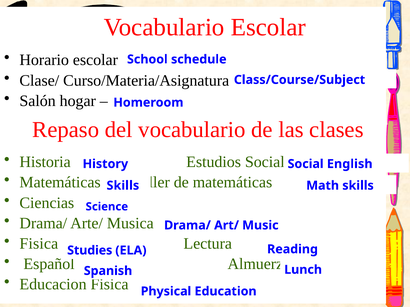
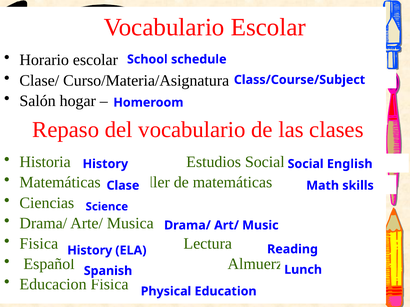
Skills at (123, 186): Skills -> Clase
Studies at (90, 251): Studies -> History
